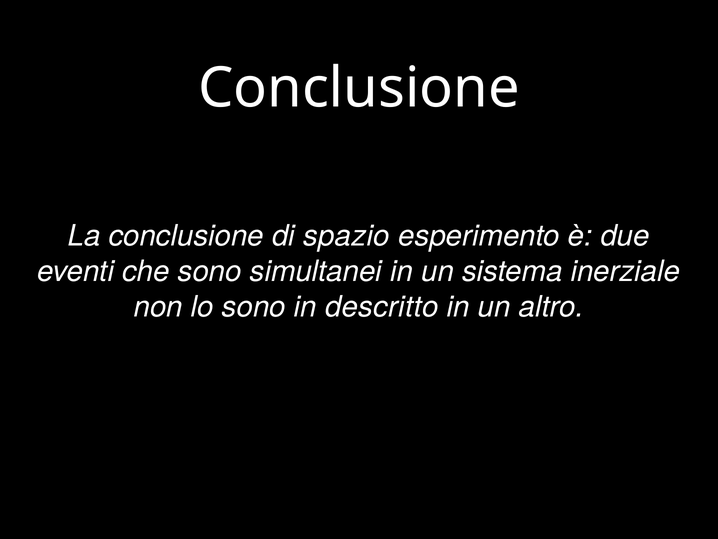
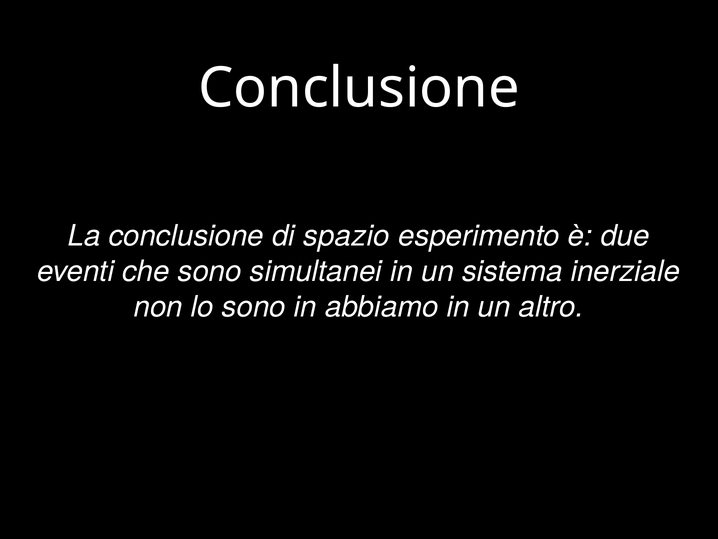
descritto: descritto -> abbiamo
